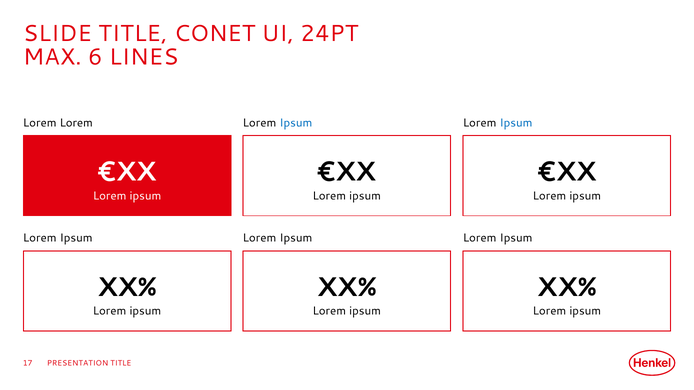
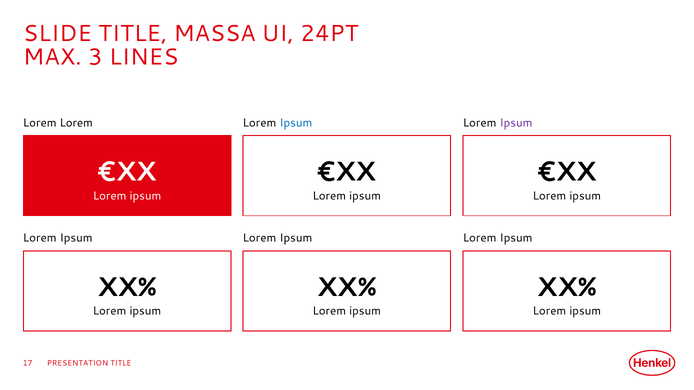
CONET: CONET -> MASSA
6: 6 -> 3
Ipsum at (516, 123) colour: blue -> purple
